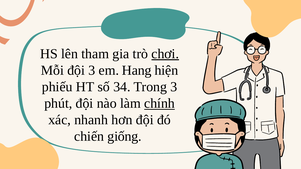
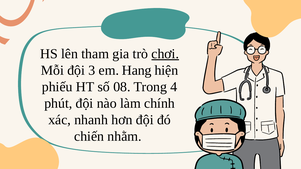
34: 34 -> 08
Trong 3: 3 -> 4
chính underline: present -> none
giống: giống -> nhằm
